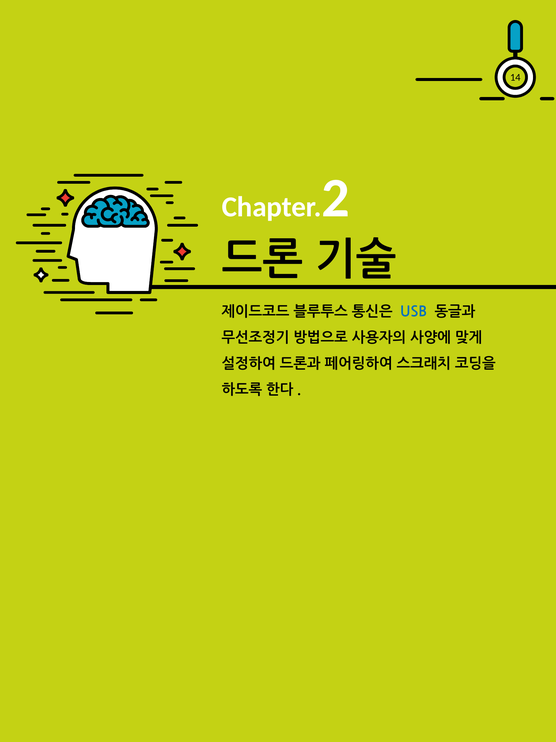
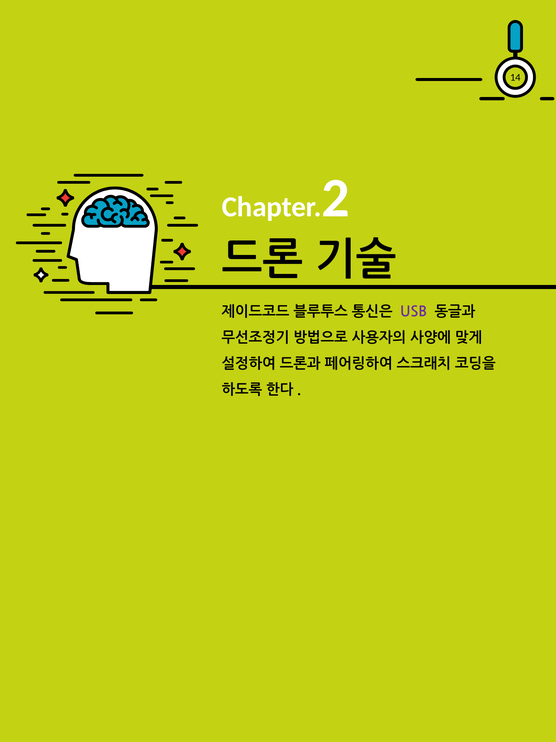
USB colour: blue -> purple
